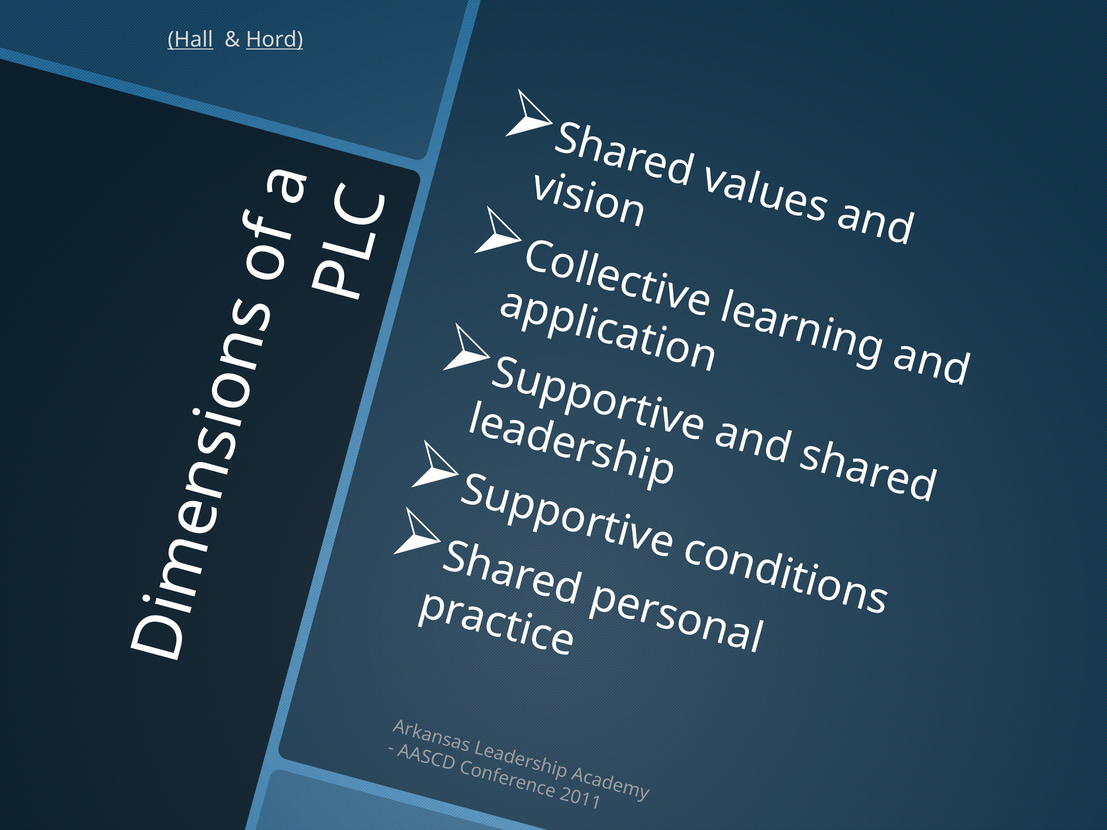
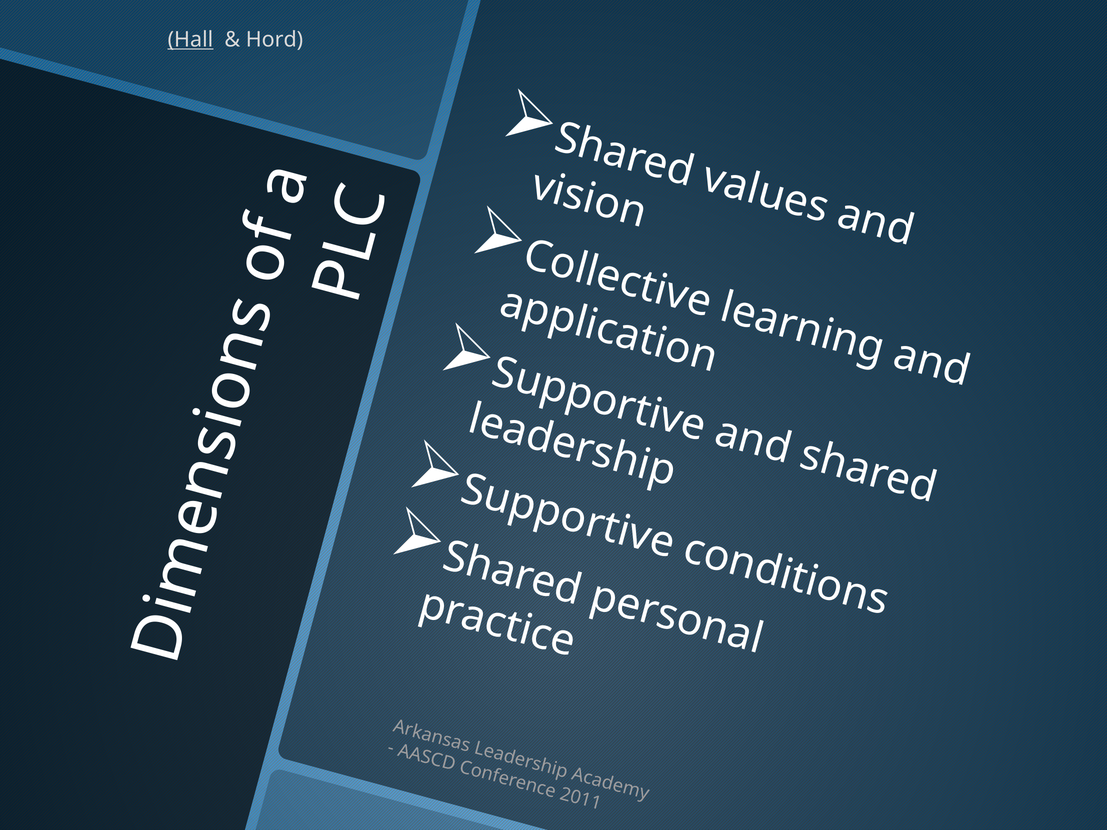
Hord underline: present -> none
